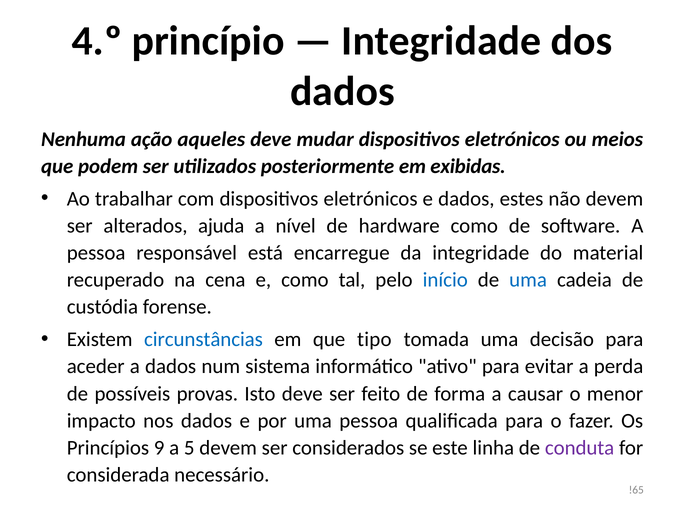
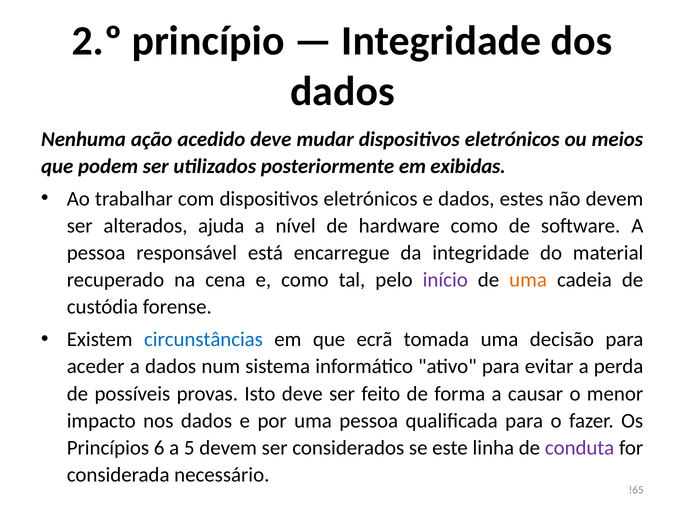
4.º: 4.º -> 2.º
aqueles: aqueles -> acedido
início colour: blue -> purple
uma at (528, 280) colour: blue -> orange
tipo: tipo -> ecrã
9: 9 -> 6
